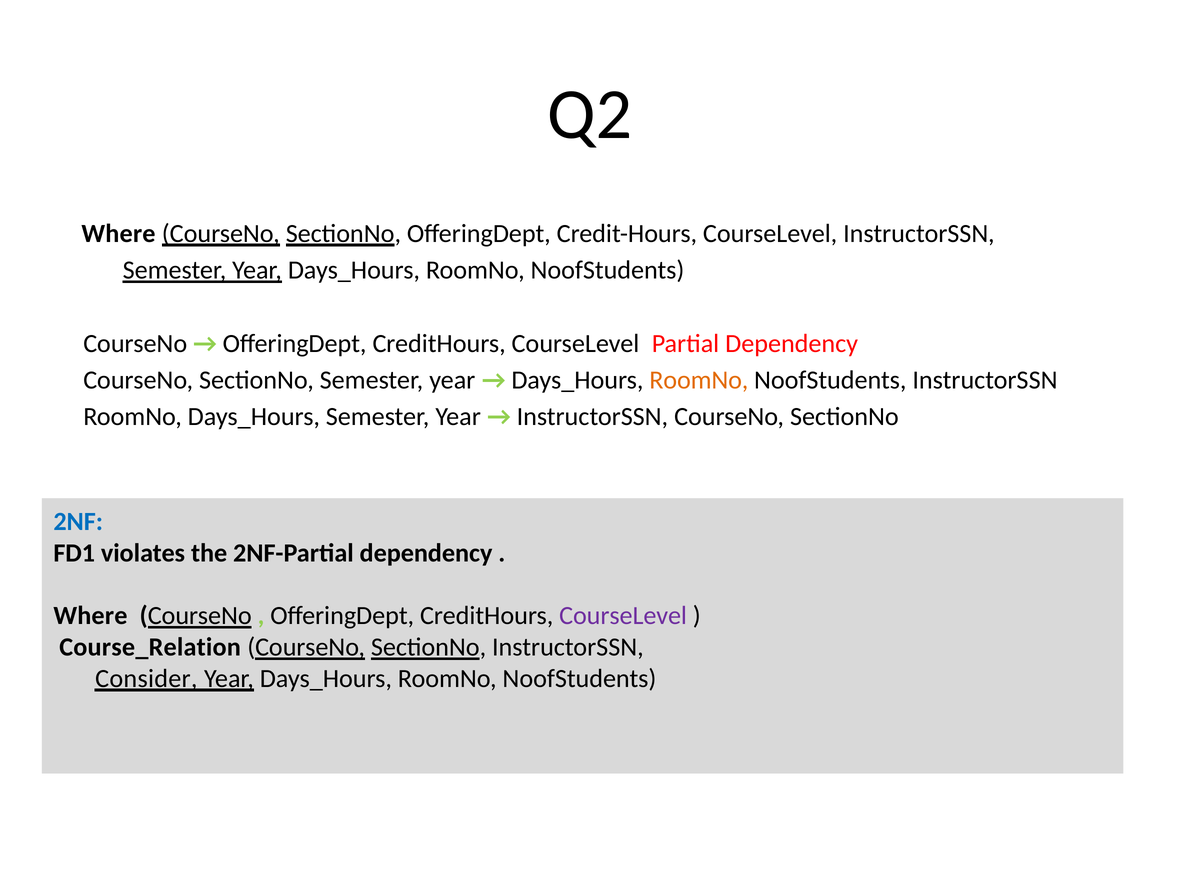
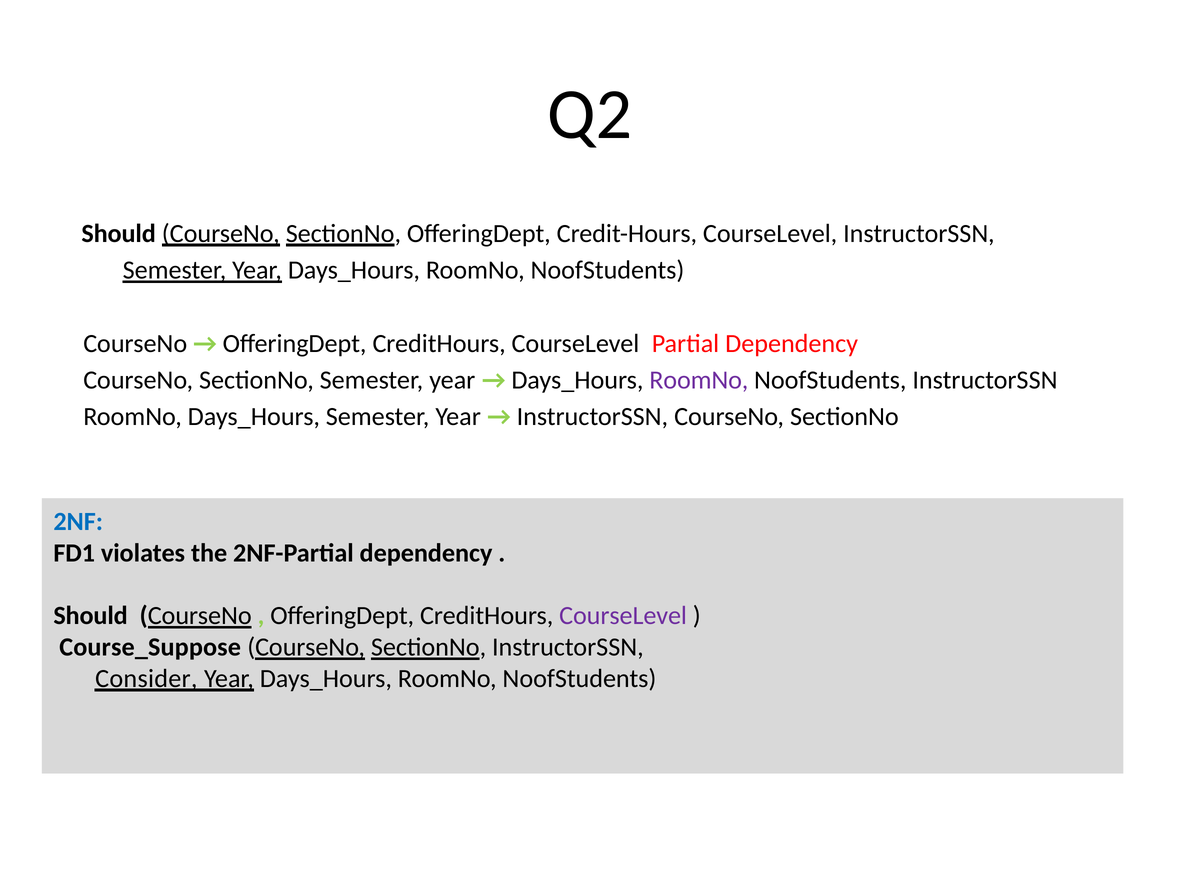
Where at (118, 234): Where -> Should
RoomNo at (699, 380) colour: orange -> purple
Where at (90, 616): Where -> Should
Course_Relation: Course_Relation -> Course_Suppose
